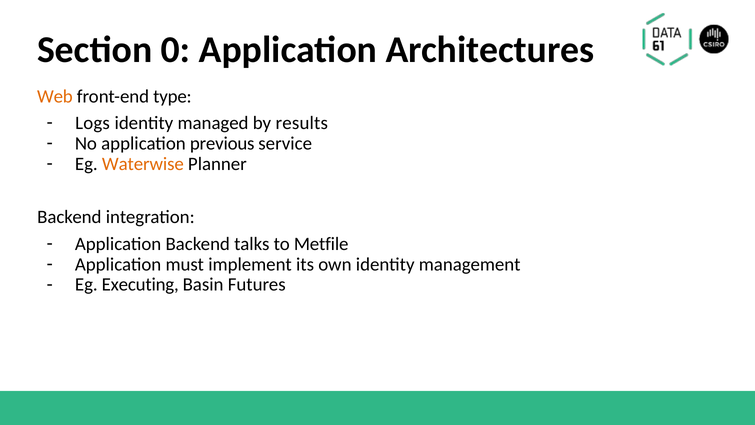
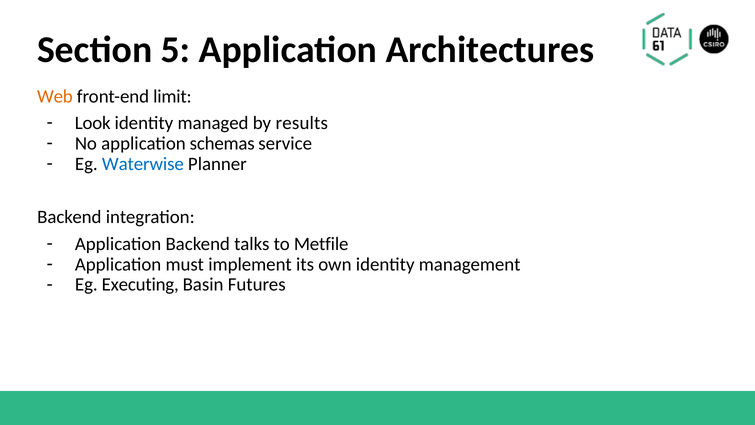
0: 0 -> 5
type: type -> limit
Logs: Logs -> Look
previous: previous -> schemas
Waterwise colour: orange -> blue
